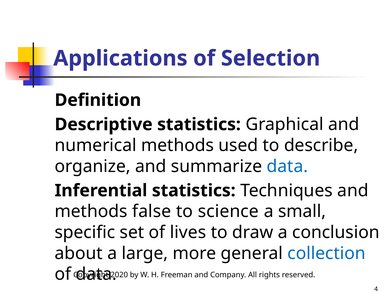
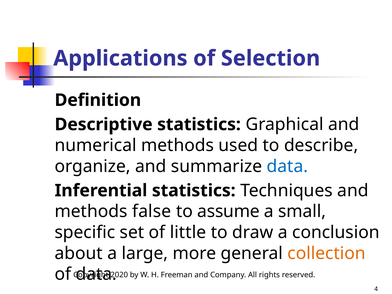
science: science -> assume
lives: lives -> little
collection colour: blue -> orange
